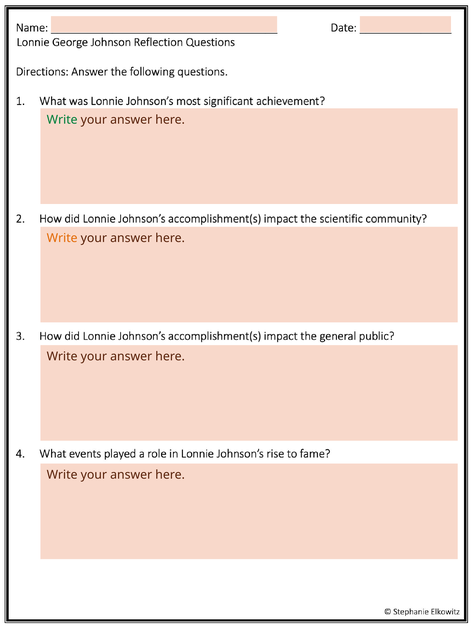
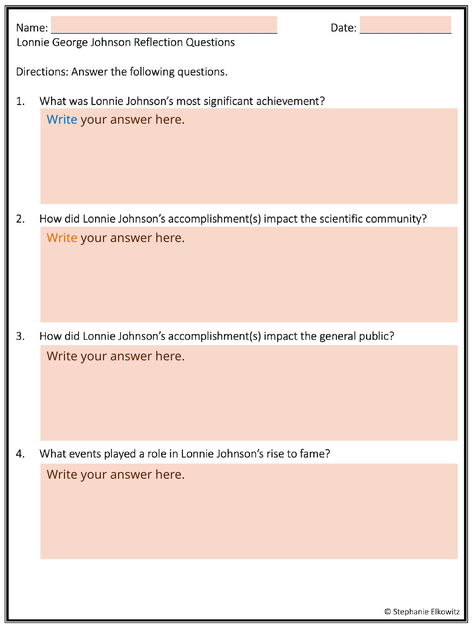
Write at (62, 120) colour: green -> blue
